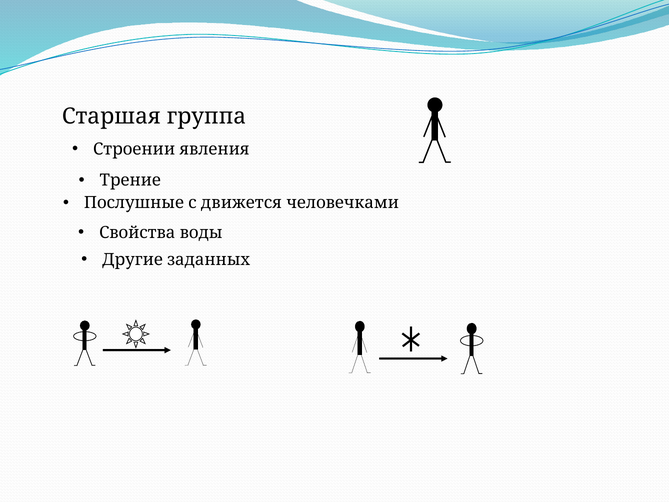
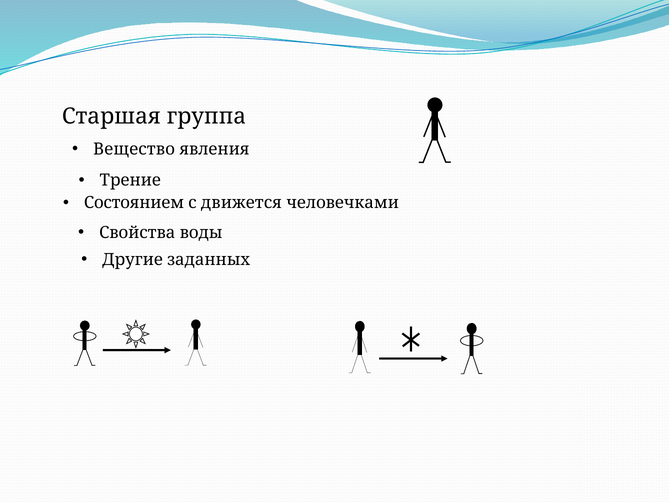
Строении: Строении -> Вещество
Послушные: Послушные -> Состоянием
